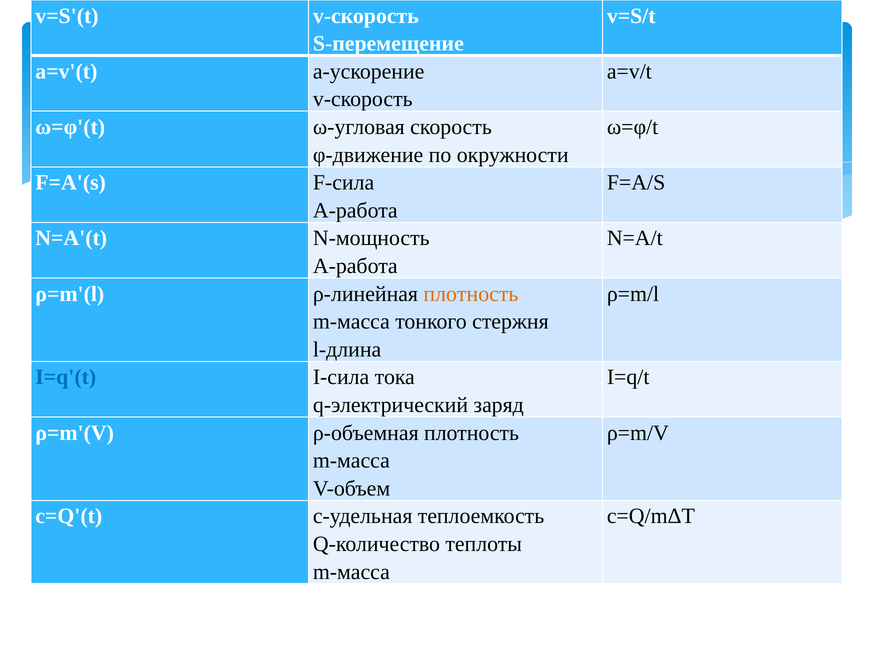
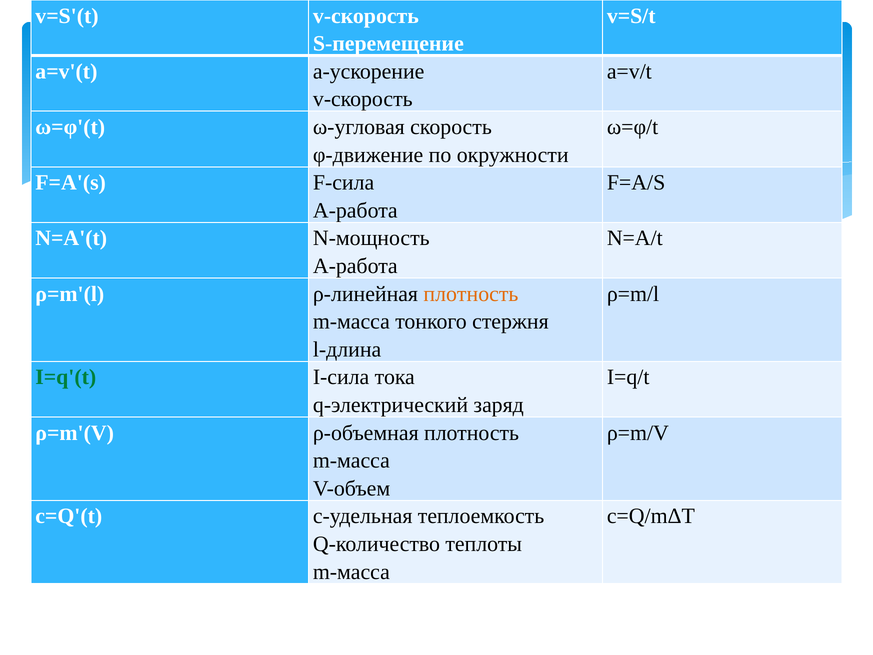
I=q'(t colour: blue -> green
